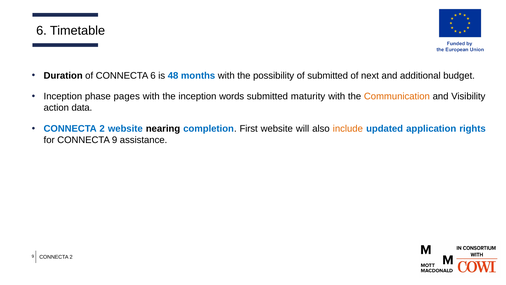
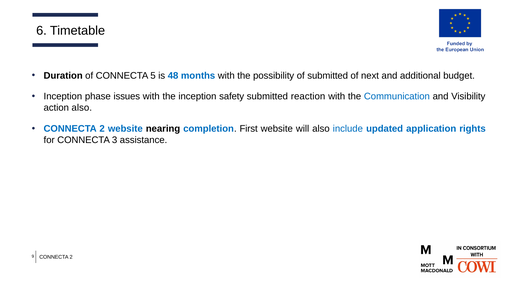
CONNECTA 6: 6 -> 5
pages: pages -> issues
words: words -> safety
maturity: maturity -> reaction
Communication colour: orange -> blue
action data: data -> also
include colour: orange -> blue
CONNECTA 9: 9 -> 3
